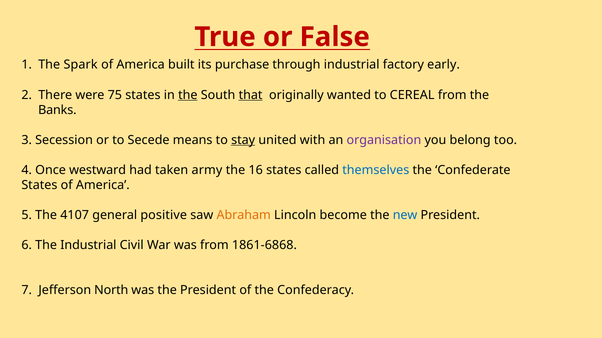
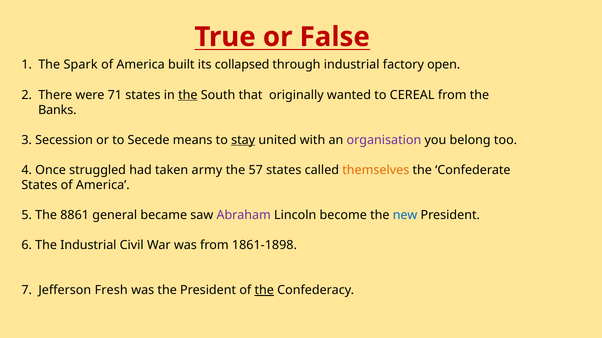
purchase: purchase -> collapsed
early: early -> open
75: 75 -> 71
that underline: present -> none
westward: westward -> struggled
16: 16 -> 57
themselves colour: blue -> orange
4107: 4107 -> 8861
positive: positive -> became
Abraham colour: orange -> purple
1861-6868: 1861-6868 -> 1861-1898
North: North -> Fresh
the at (264, 291) underline: none -> present
